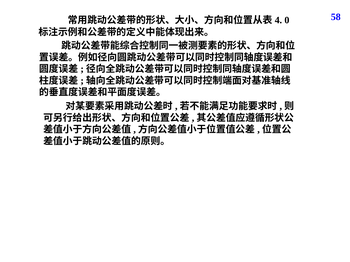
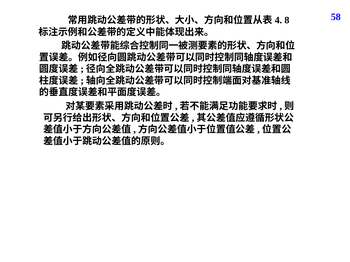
0: 0 -> 8
